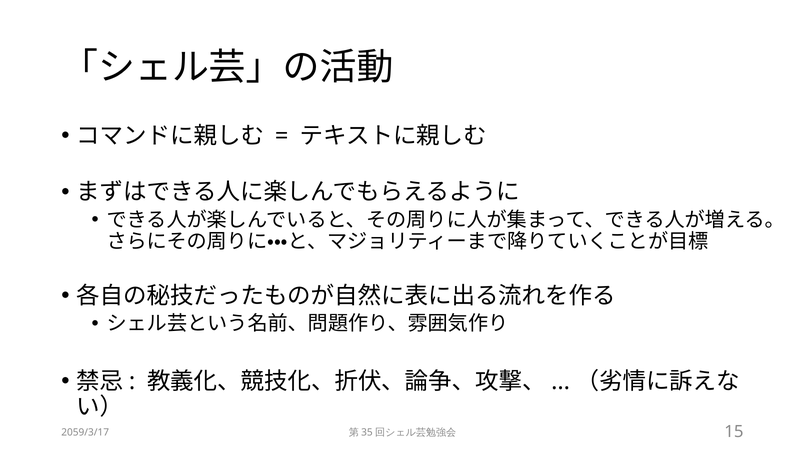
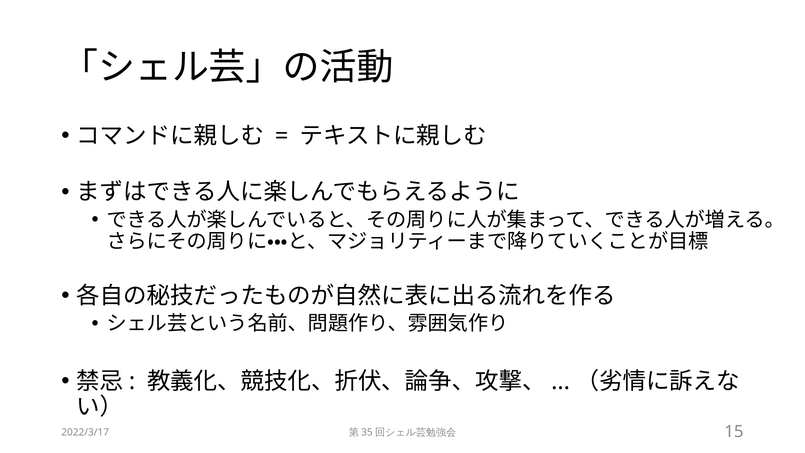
2059/3/17: 2059/3/17 -> 2022/3/17
